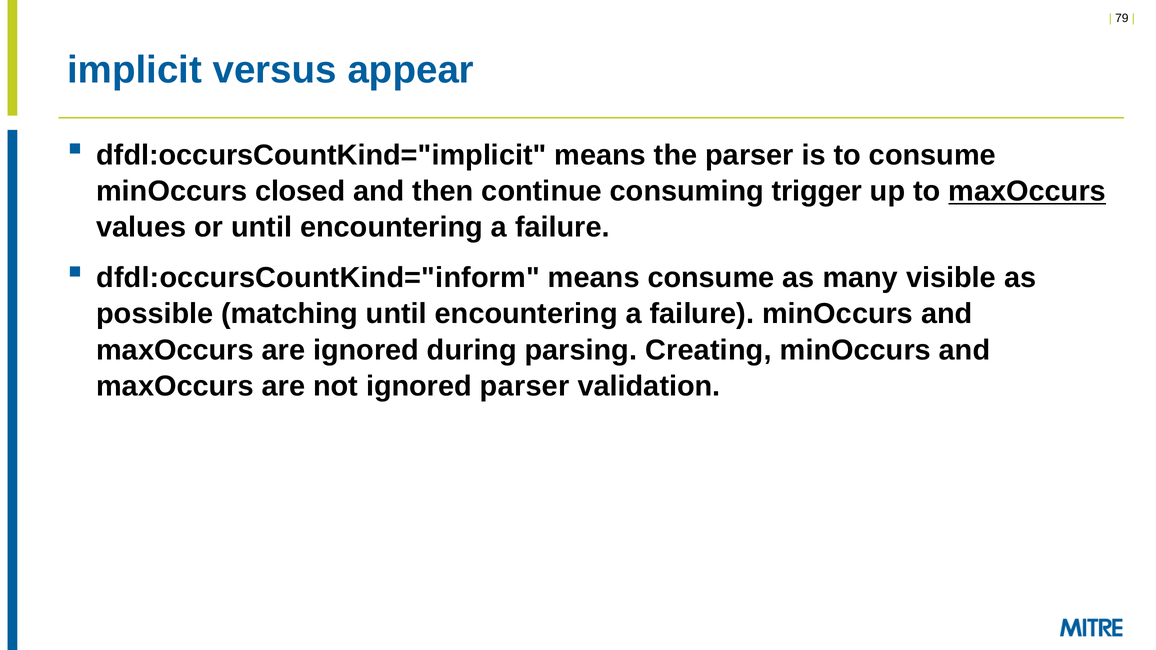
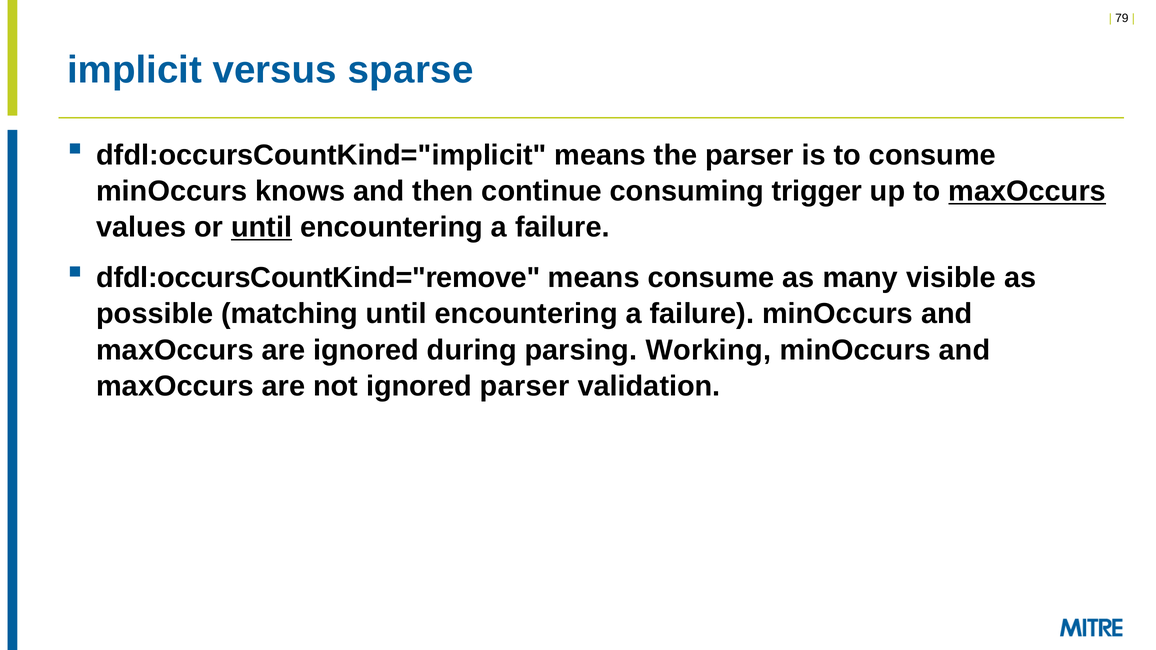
appear: appear -> sparse
closed: closed -> knows
until at (262, 227) underline: none -> present
dfdl:occursCountKind="inform: dfdl:occursCountKind="inform -> dfdl:occursCountKind="remove
Creating: Creating -> Working
